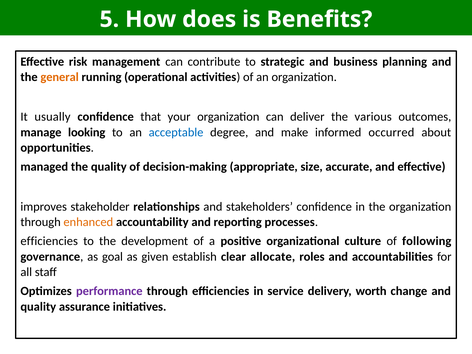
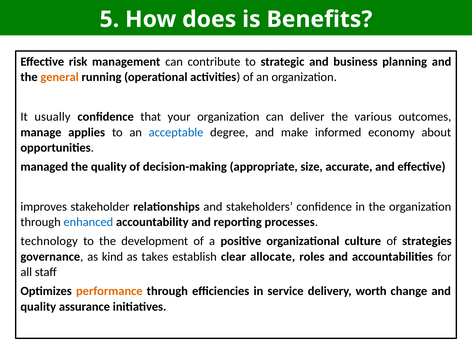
looking: looking -> applies
occurred: occurred -> economy
enhanced colour: orange -> blue
efficiencies at (49, 241): efficiencies -> technology
following: following -> strategies
goal: goal -> kind
given: given -> takes
performance colour: purple -> orange
